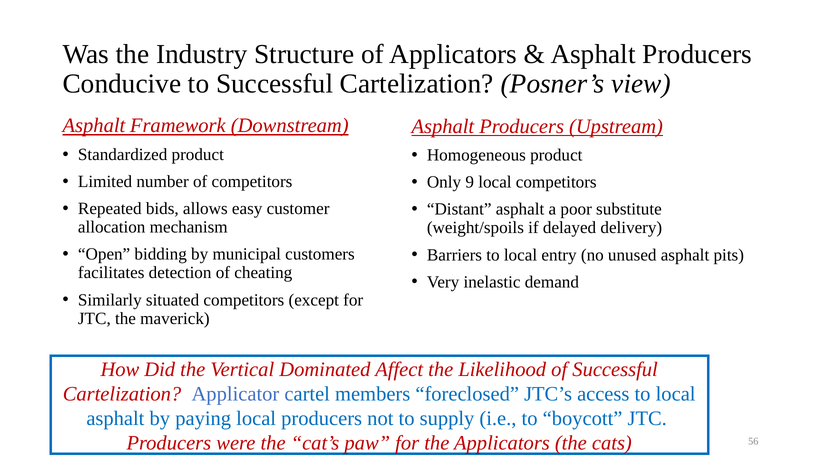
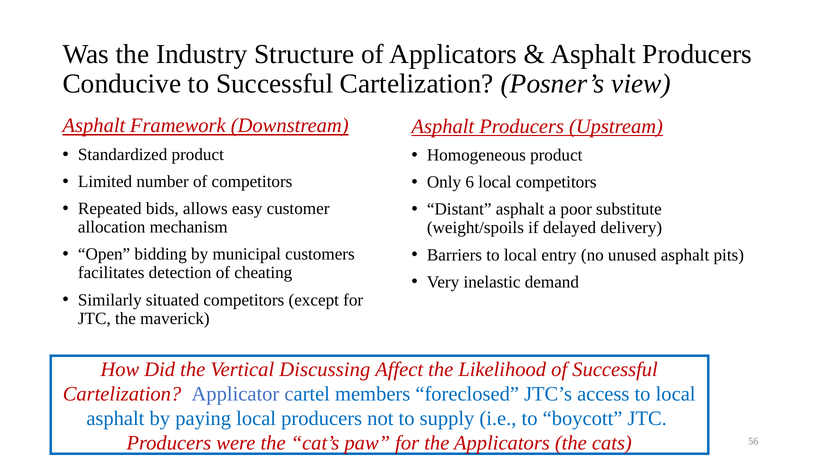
9: 9 -> 6
Dominated: Dominated -> Discussing
